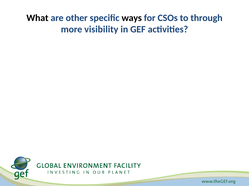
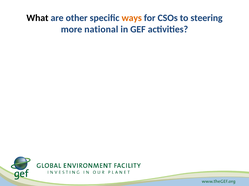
ways colour: black -> orange
through: through -> steering
visibility: visibility -> national
